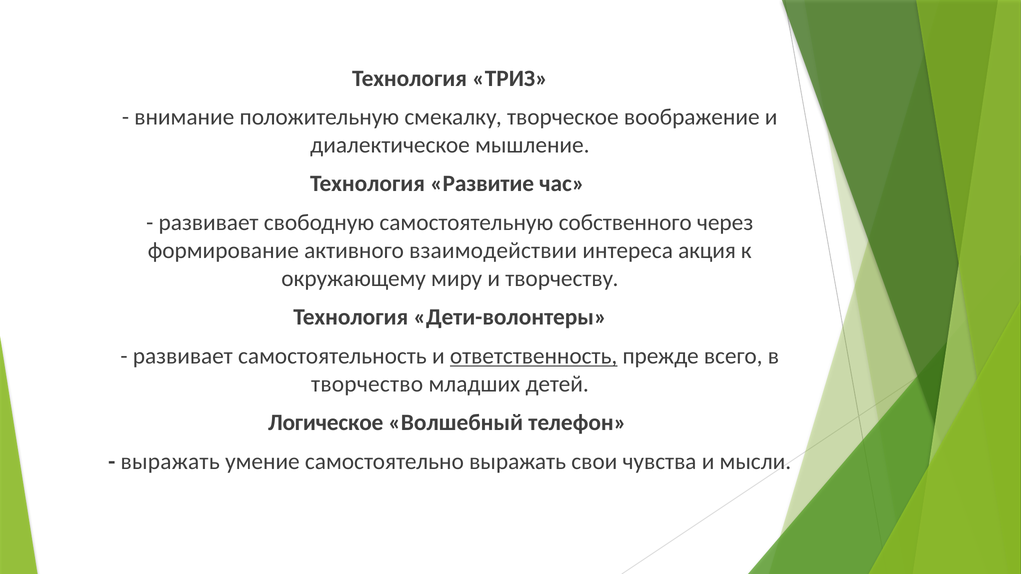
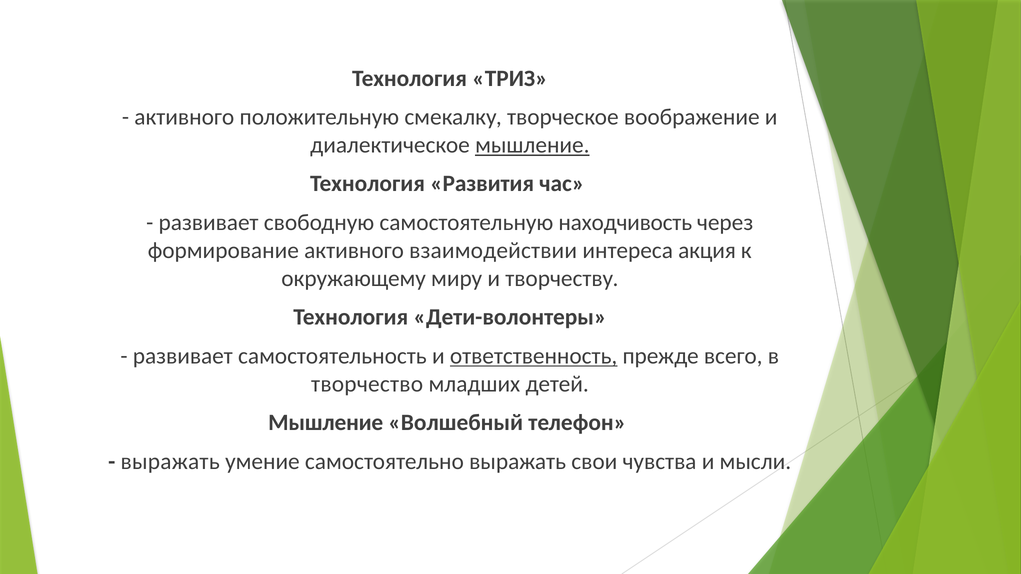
внимание at (184, 117): внимание -> активного
мышление at (532, 145) underline: none -> present
Развитие: Развитие -> Развития
собственного: собственного -> находчивость
Логическое at (326, 423): Логическое -> Мышление
